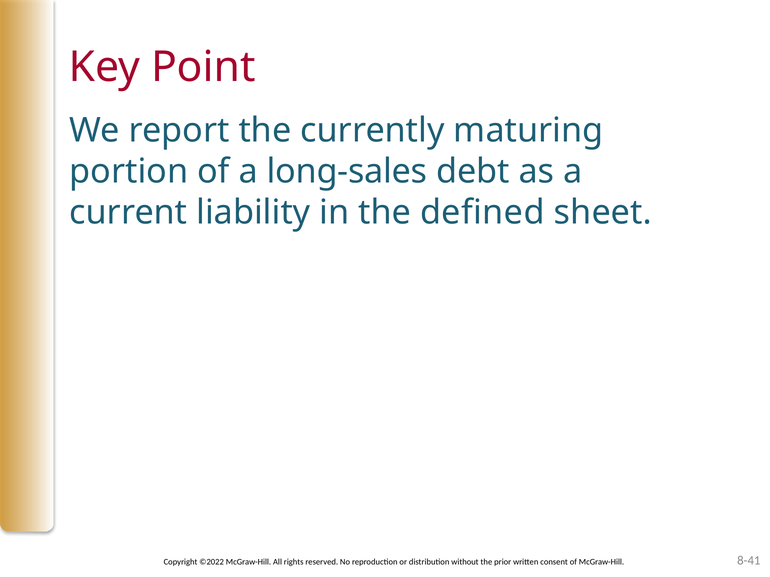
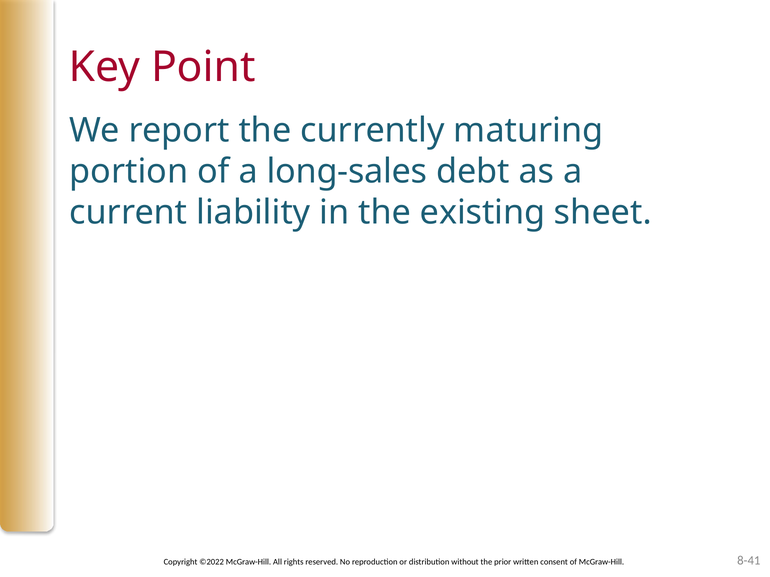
defined: defined -> existing
